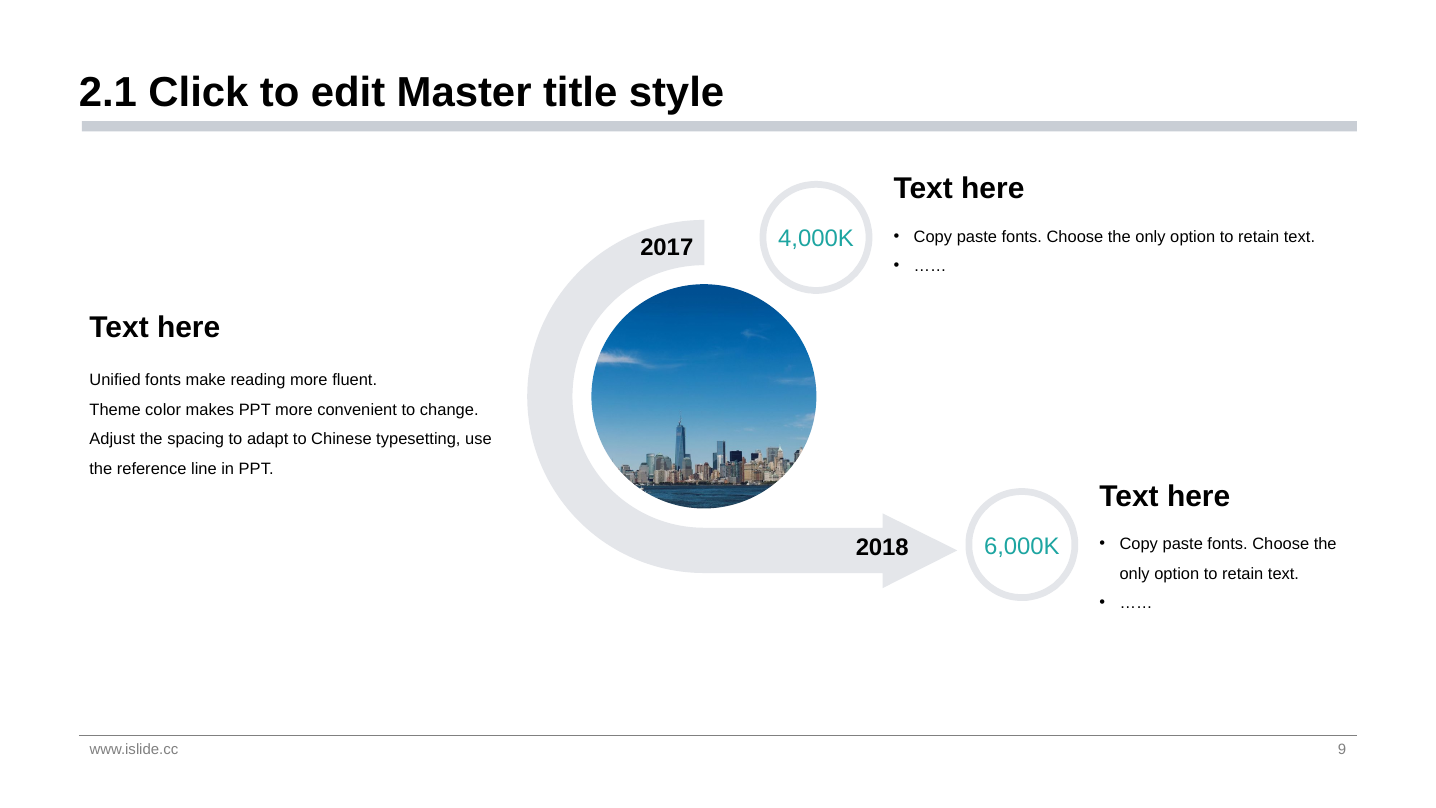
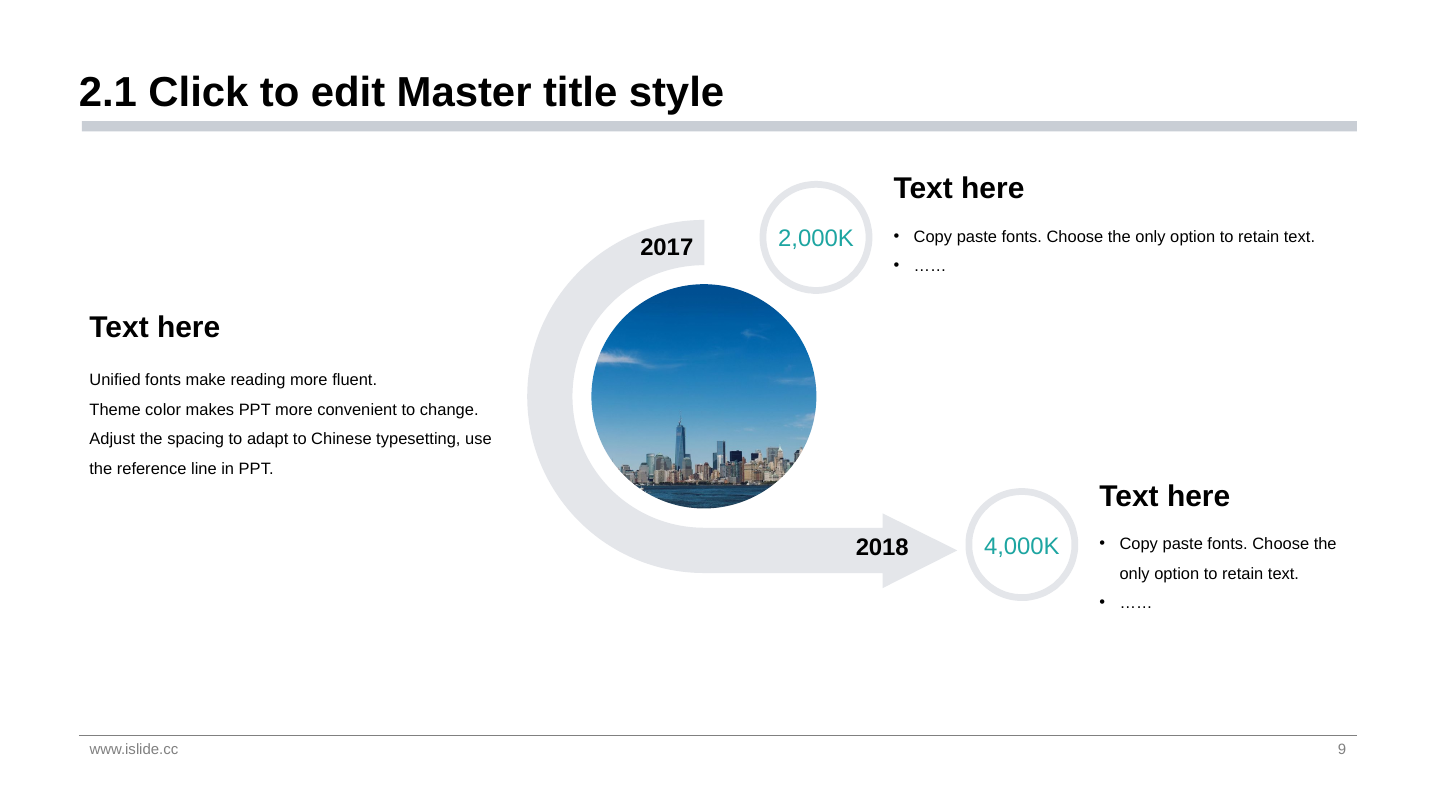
4,000K: 4,000K -> 2,000K
6,000K: 6,000K -> 4,000K
